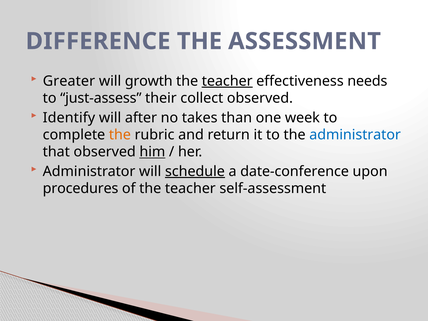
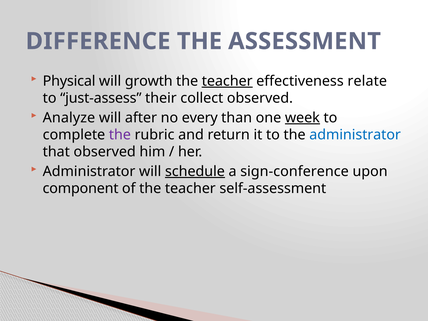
Greater: Greater -> Physical
needs: needs -> relate
Identify: Identify -> Analyze
takes: takes -> every
week underline: none -> present
the at (120, 135) colour: orange -> purple
him underline: present -> none
date-conference: date-conference -> sign-conference
procedures: procedures -> component
